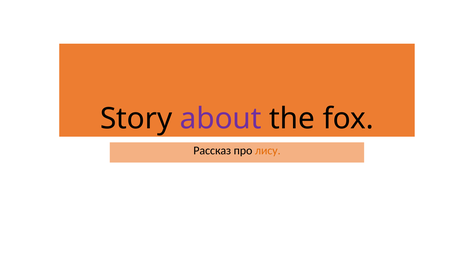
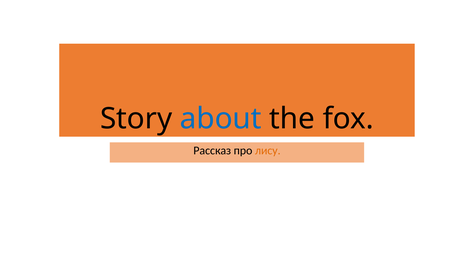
about colour: purple -> blue
